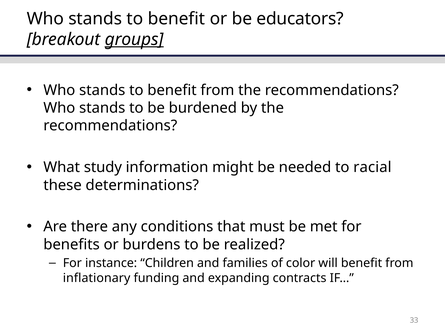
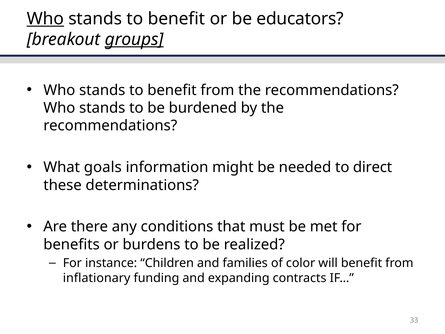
Who at (45, 19) underline: none -> present
study: study -> goals
racial: racial -> direct
